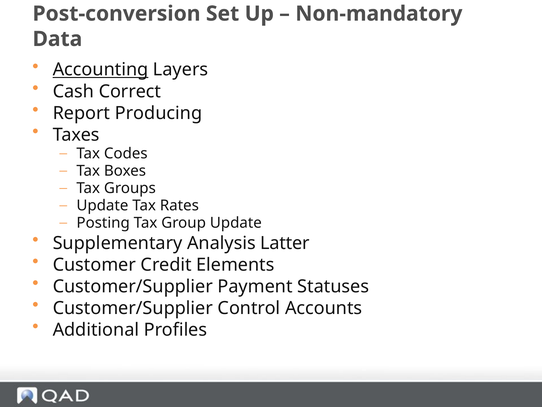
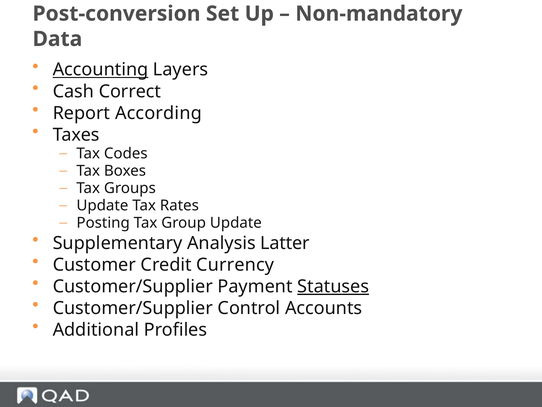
Producing: Producing -> According
Elements: Elements -> Currency
Statuses underline: none -> present
